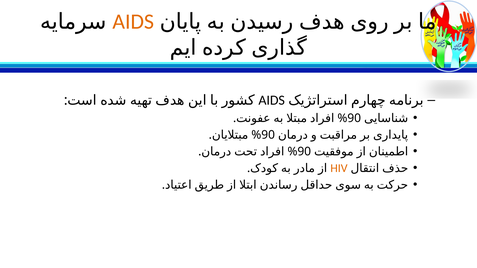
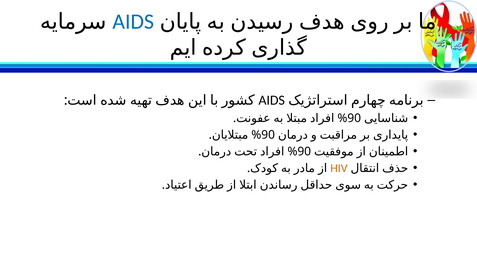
AIDS at (133, 22) colour: orange -> blue
